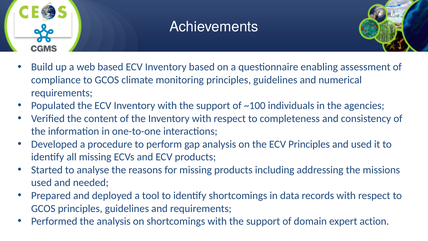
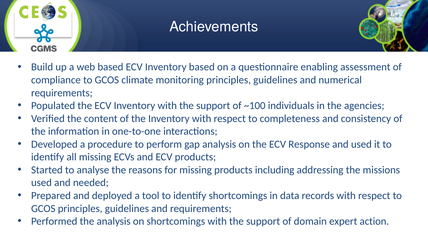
ECV Principles: Principles -> Response
